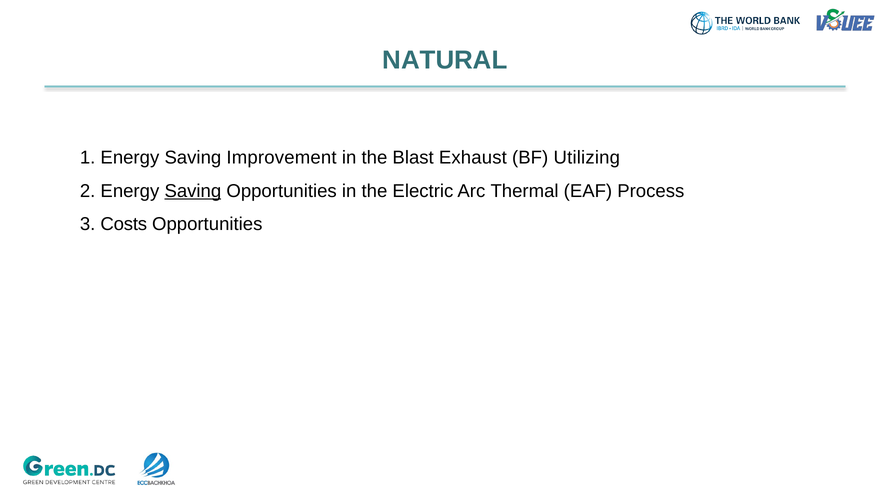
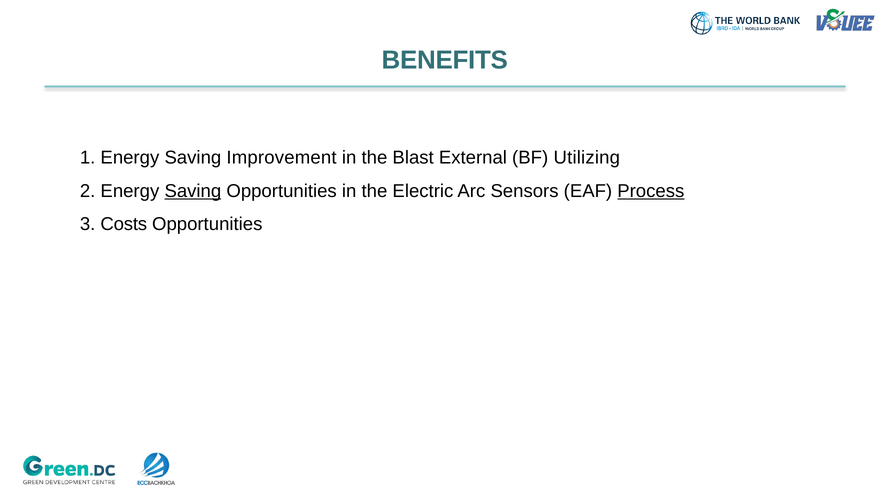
NATURAL: NATURAL -> BENEFITS
Exhaust: Exhaust -> External
Thermal: Thermal -> Sensors
Process underline: none -> present
